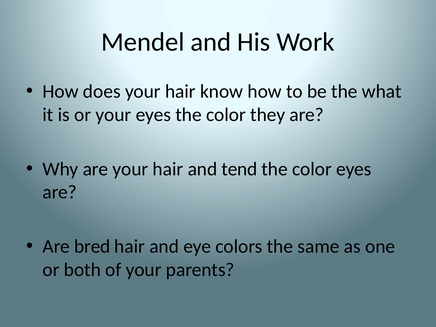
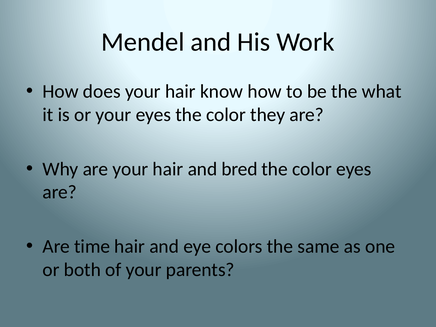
tend: tend -> bred
bred: bred -> time
